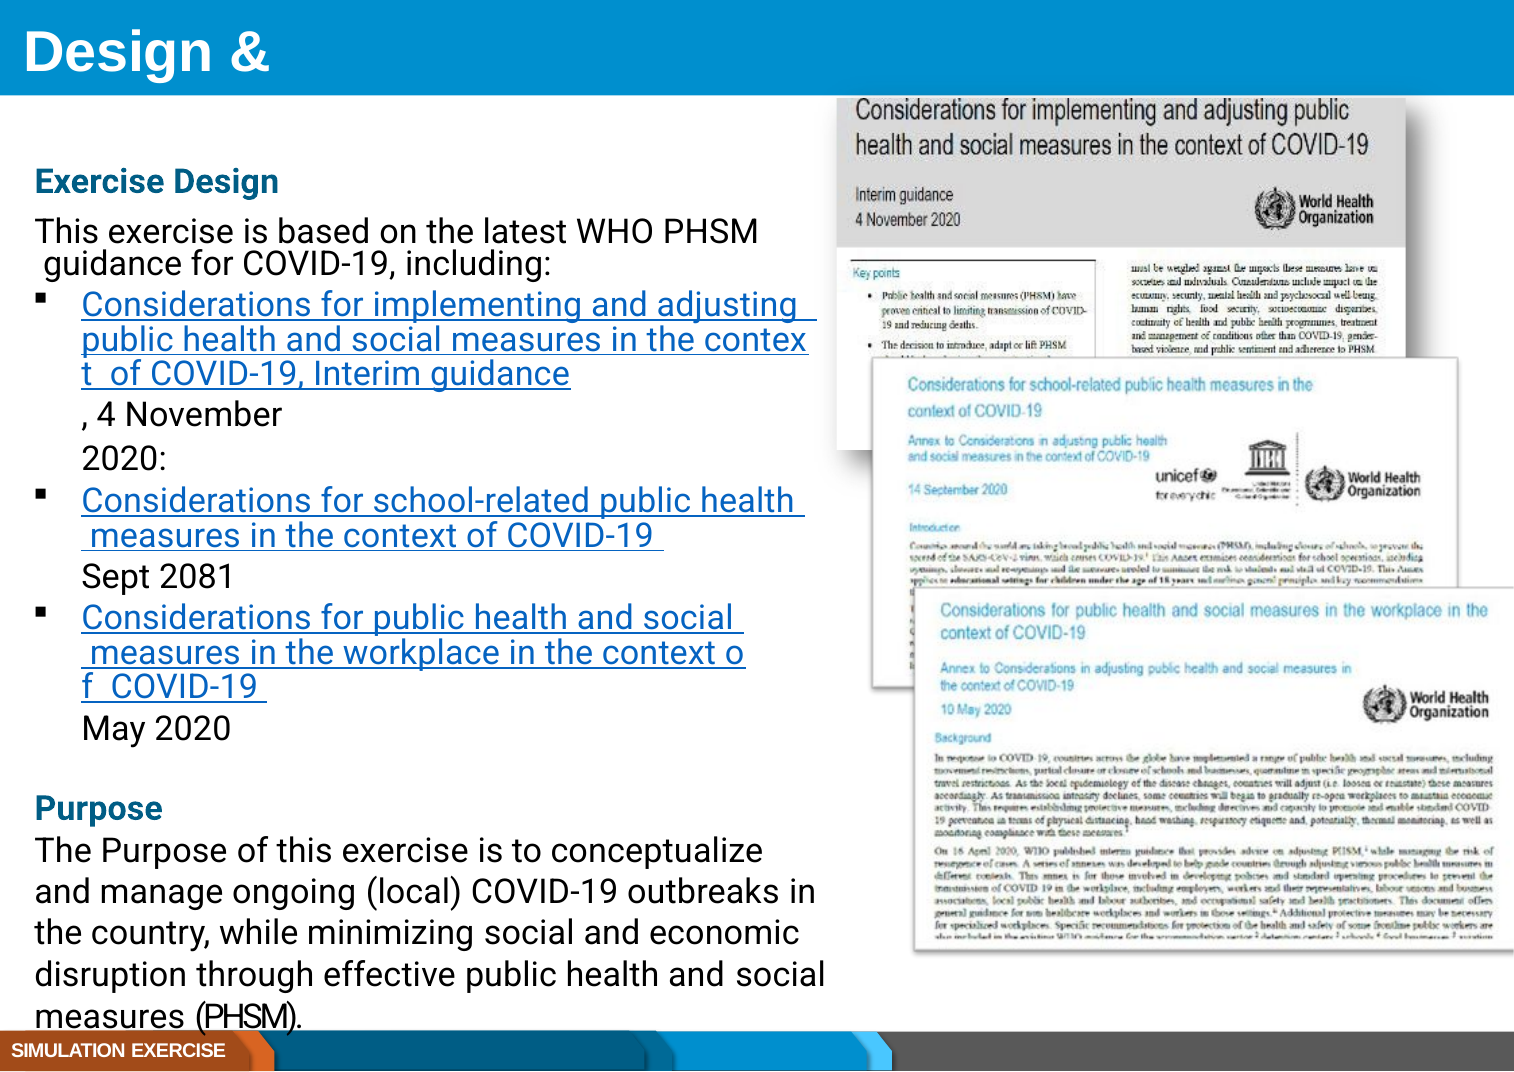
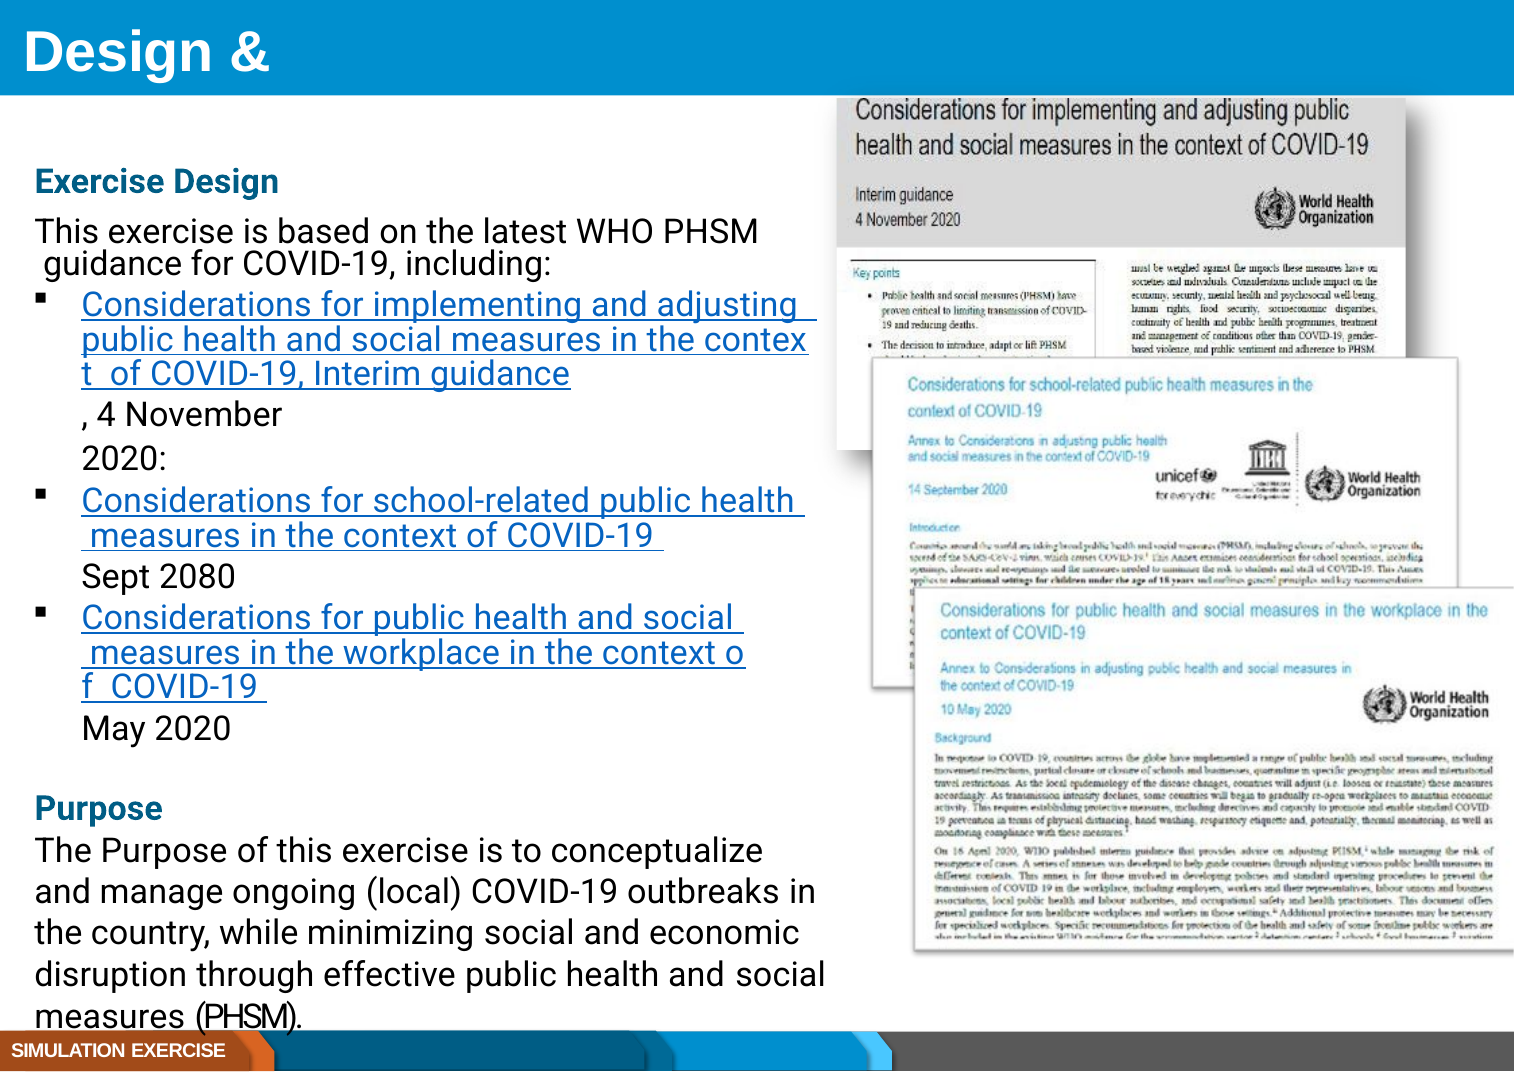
2081: 2081 -> 2080
